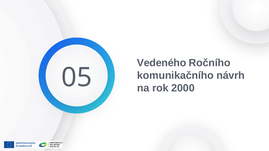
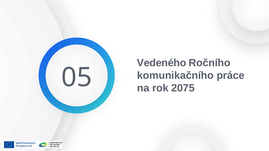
návrh: návrh -> práce
2000: 2000 -> 2075
